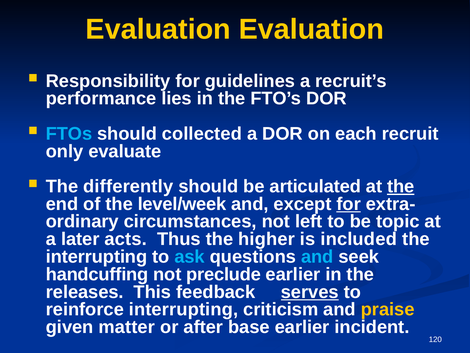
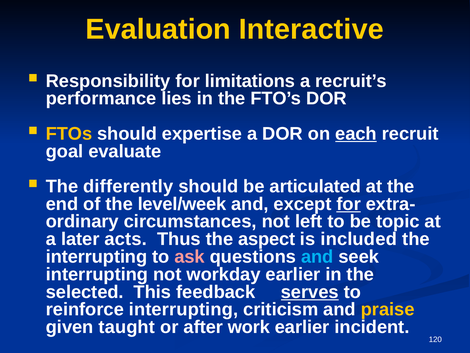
Evaluation Evaluation: Evaluation -> Interactive
guidelines: guidelines -> limitations
FTOs colour: light blue -> yellow
collected: collected -> expertise
each underline: none -> present
only: only -> goal
the at (401, 186) underline: present -> none
higher: higher -> aspect
ask colour: light blue -> pink
handcuffing at (97, 274): handcuffing -> interrupting
preclude: preclude -> workday
releases: releases -> selected
matter: matter -> taught
base: base -> work
